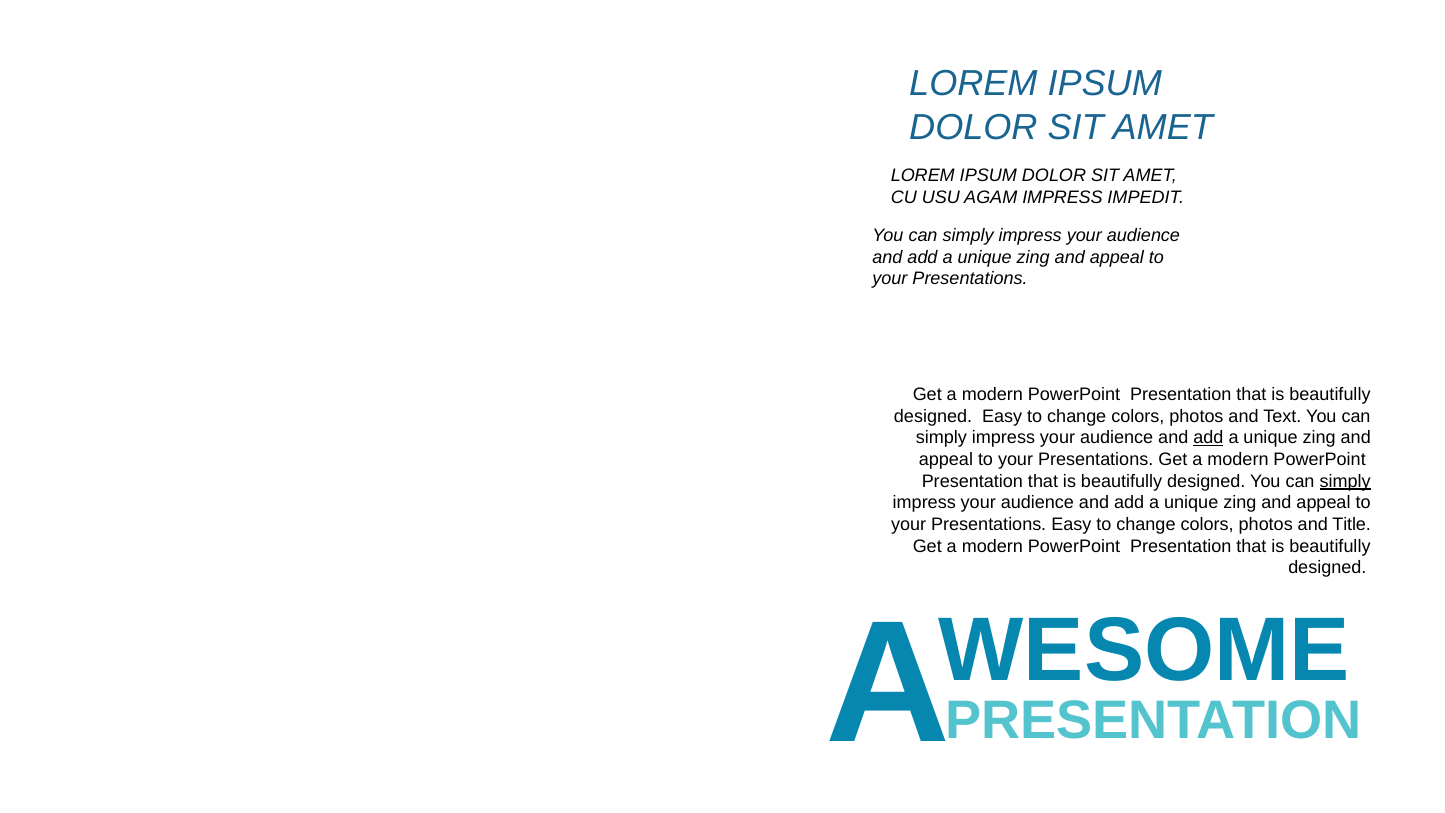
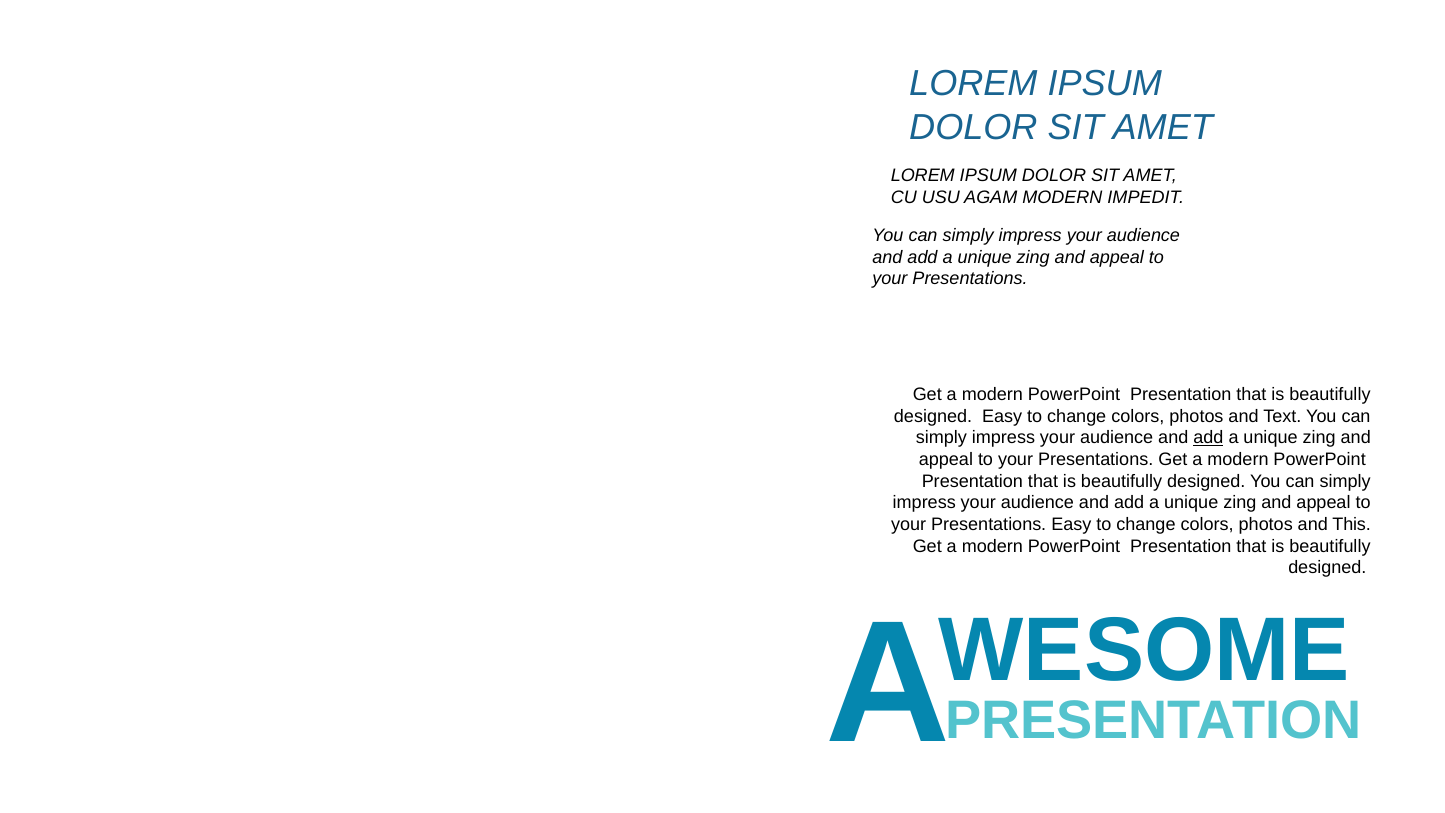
AGAM IMPRESS: IMPRESS -> MODERN
simply at (1345, 481) underline: present -> none
Title: Title -> This
